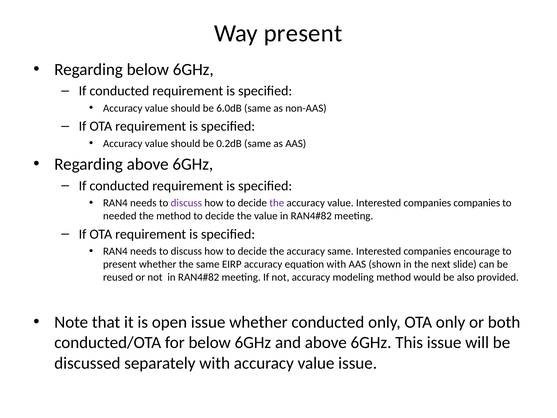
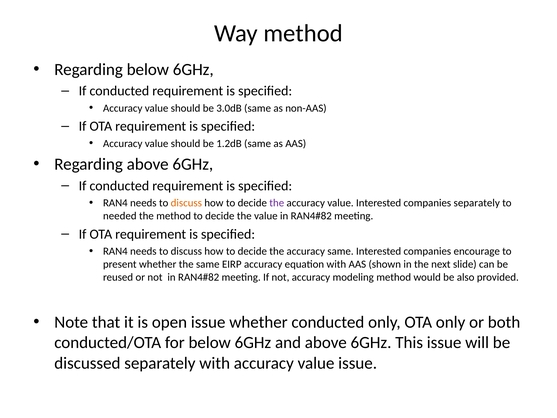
Way present: present -> method
6.0dB: 6.0dB -> 3.0dB
0.2dB: 0.2dB -> 1.2dB
discuss at (186, 203) colour: purple -> orange
companies companies: companies -> separately
